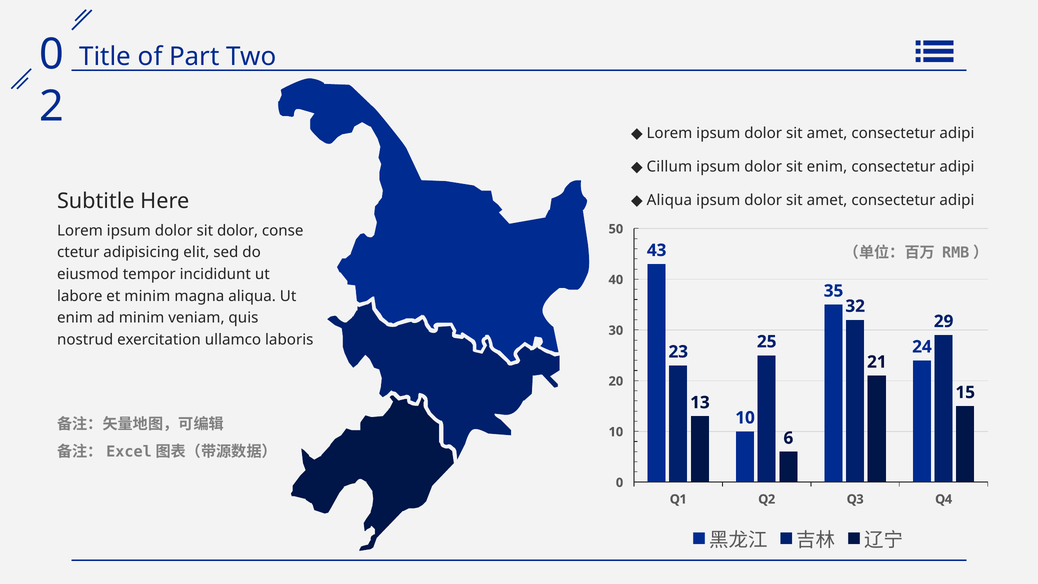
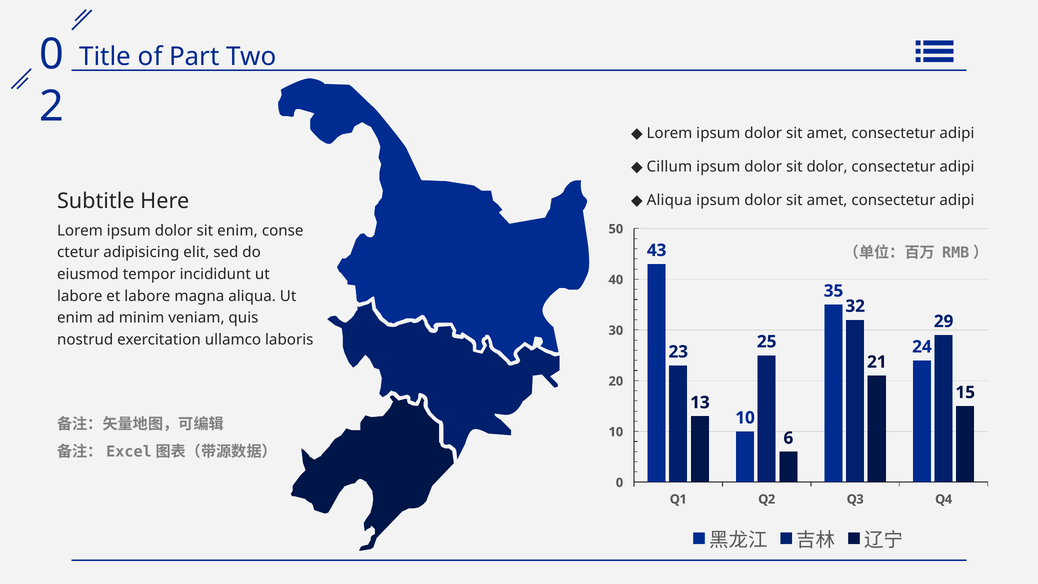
sit enim: enim -> dolor
sit dolor: dolor -> enim
et minim: minim -> labore
